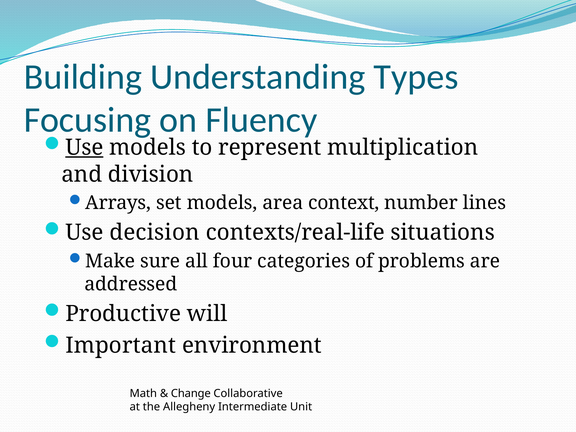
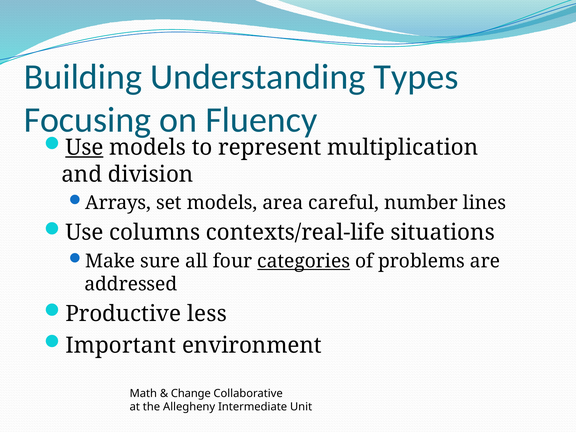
context: context -> careful
decision: decision -> columns
categories underline: none -> present
will: will -> less
